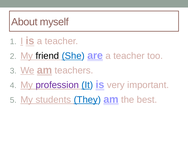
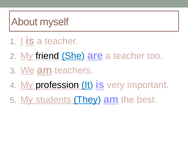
profession colour: purple -> black
